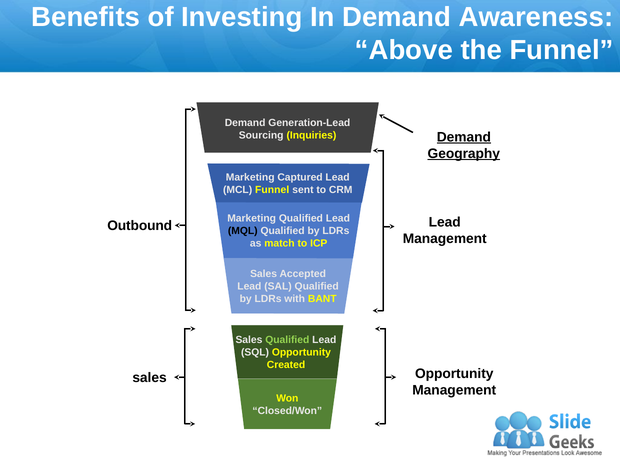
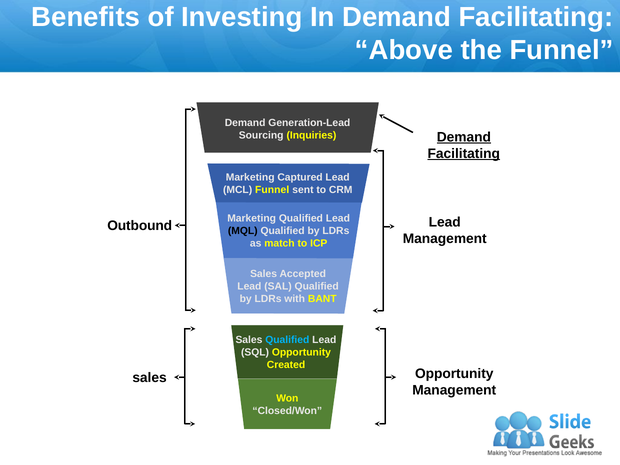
In Demand Awareness: Awareness -> Facilitating
Geography at (464, 154): Geography -> Facilitating
Qualified at (287, 340) colour: light green -> light blue
